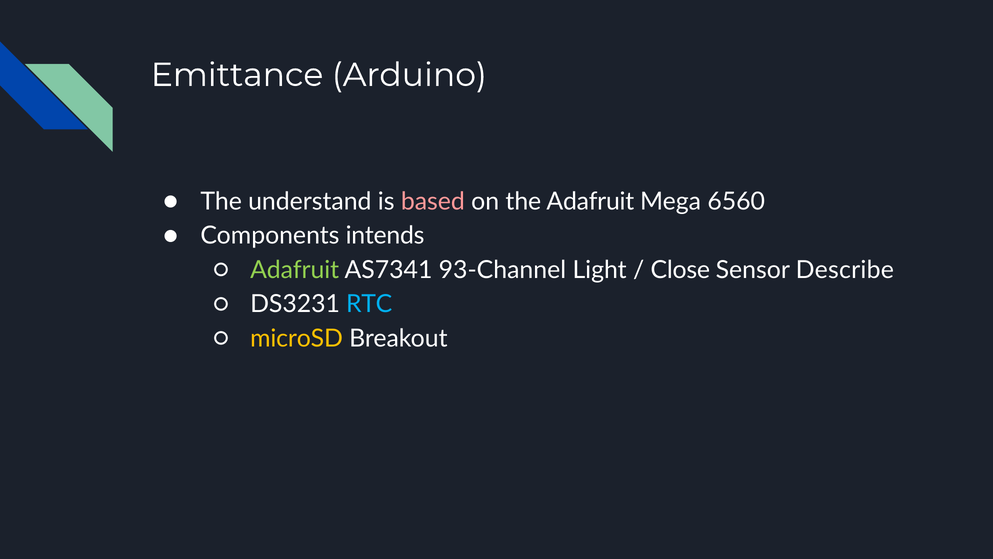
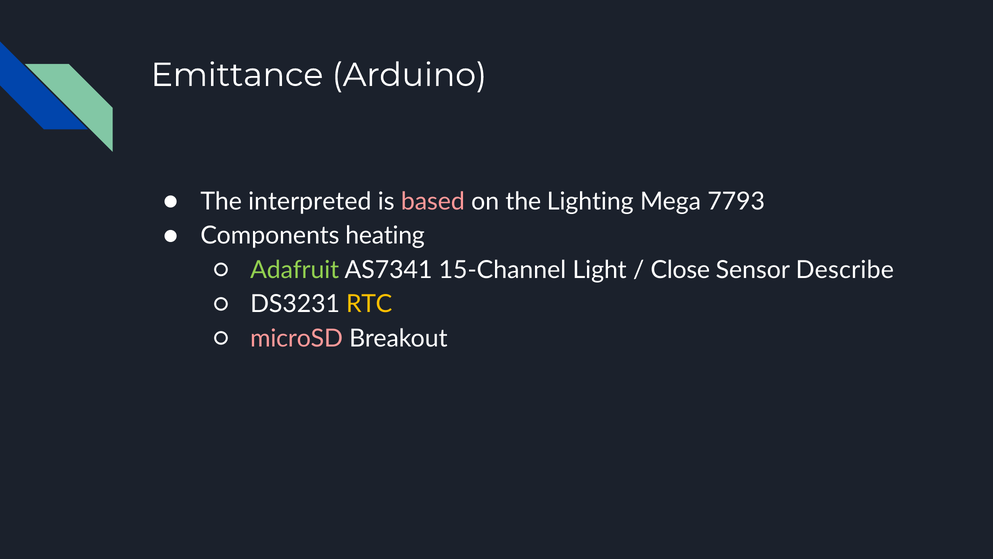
understand: understand -> interpreted
the Adafruit: Adafruit -> Lighting
6560: 6560 -> 7793
intends: intends -> heating
93-Channel: 93-Channel -> 15-Channel
RTC colour: light blue -> yellow
microSD colour: yellow -> pink
